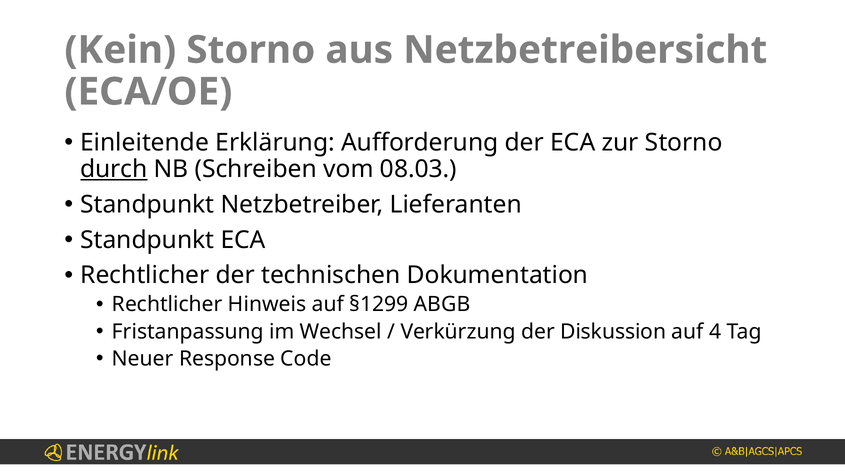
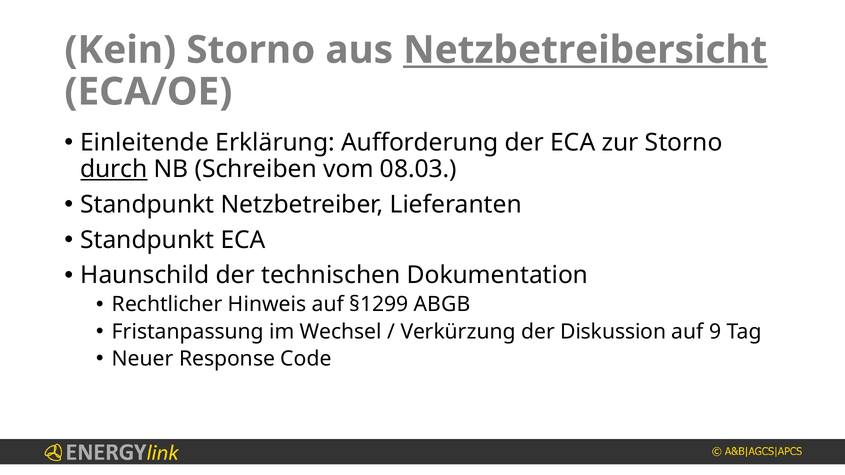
Netzbetreibersicht underline: none -> present
Rechtlicher at (145, 276): Rechtlicher -> Haunschild
4: 4 -> 9
